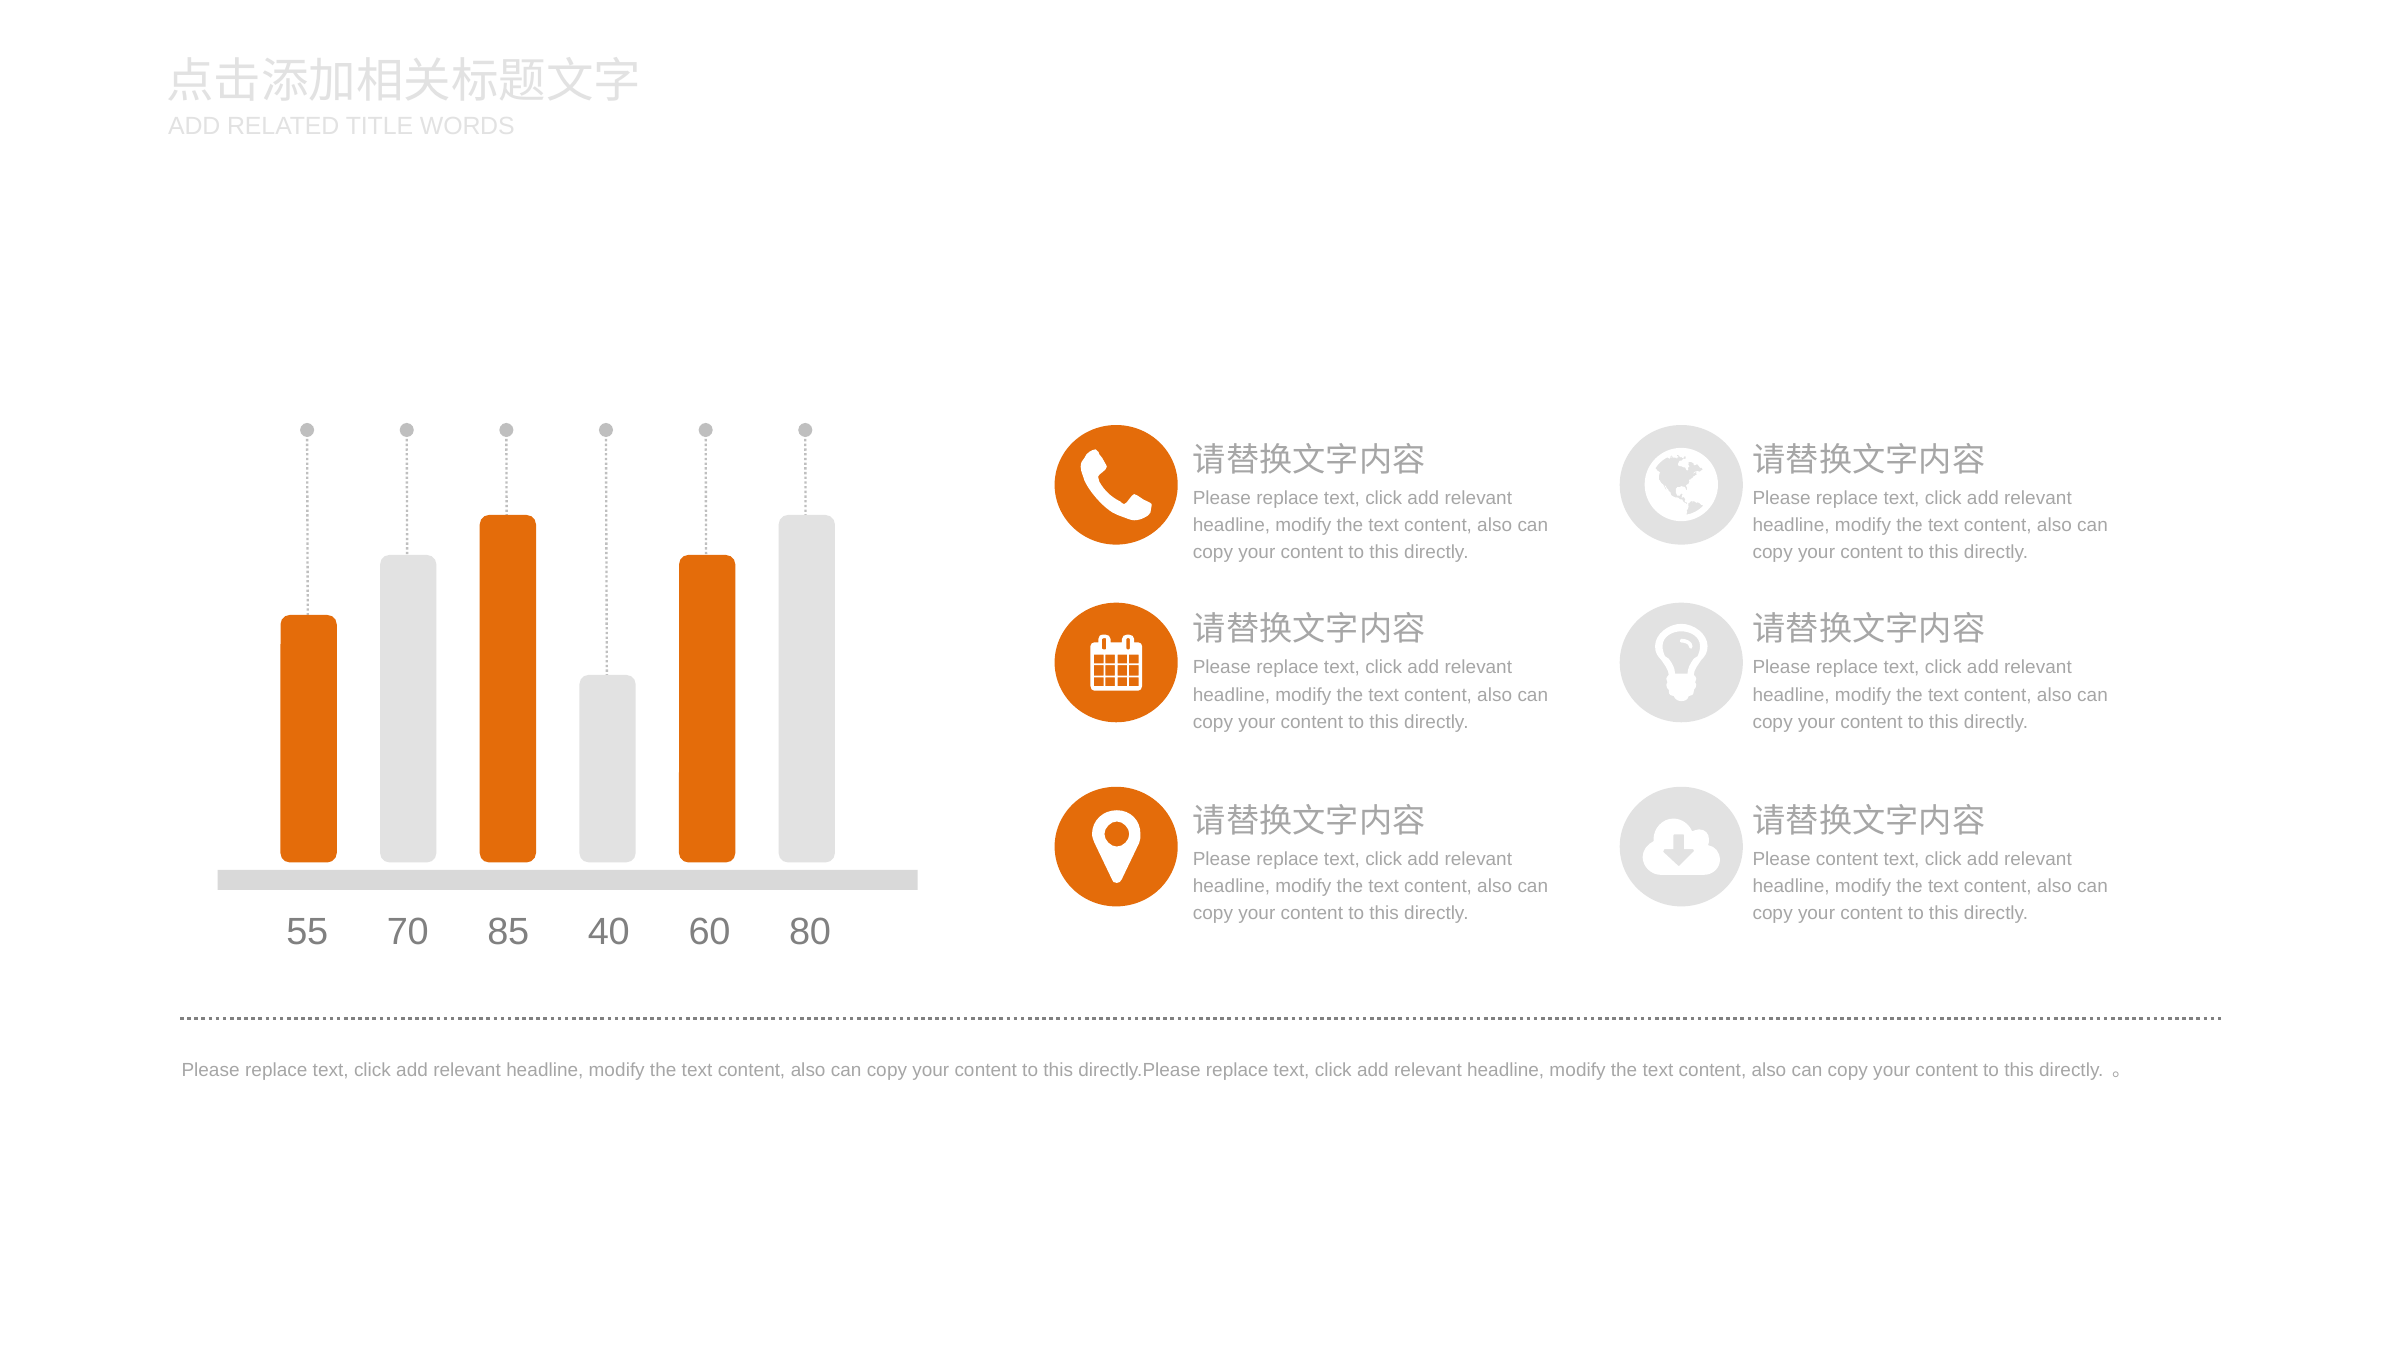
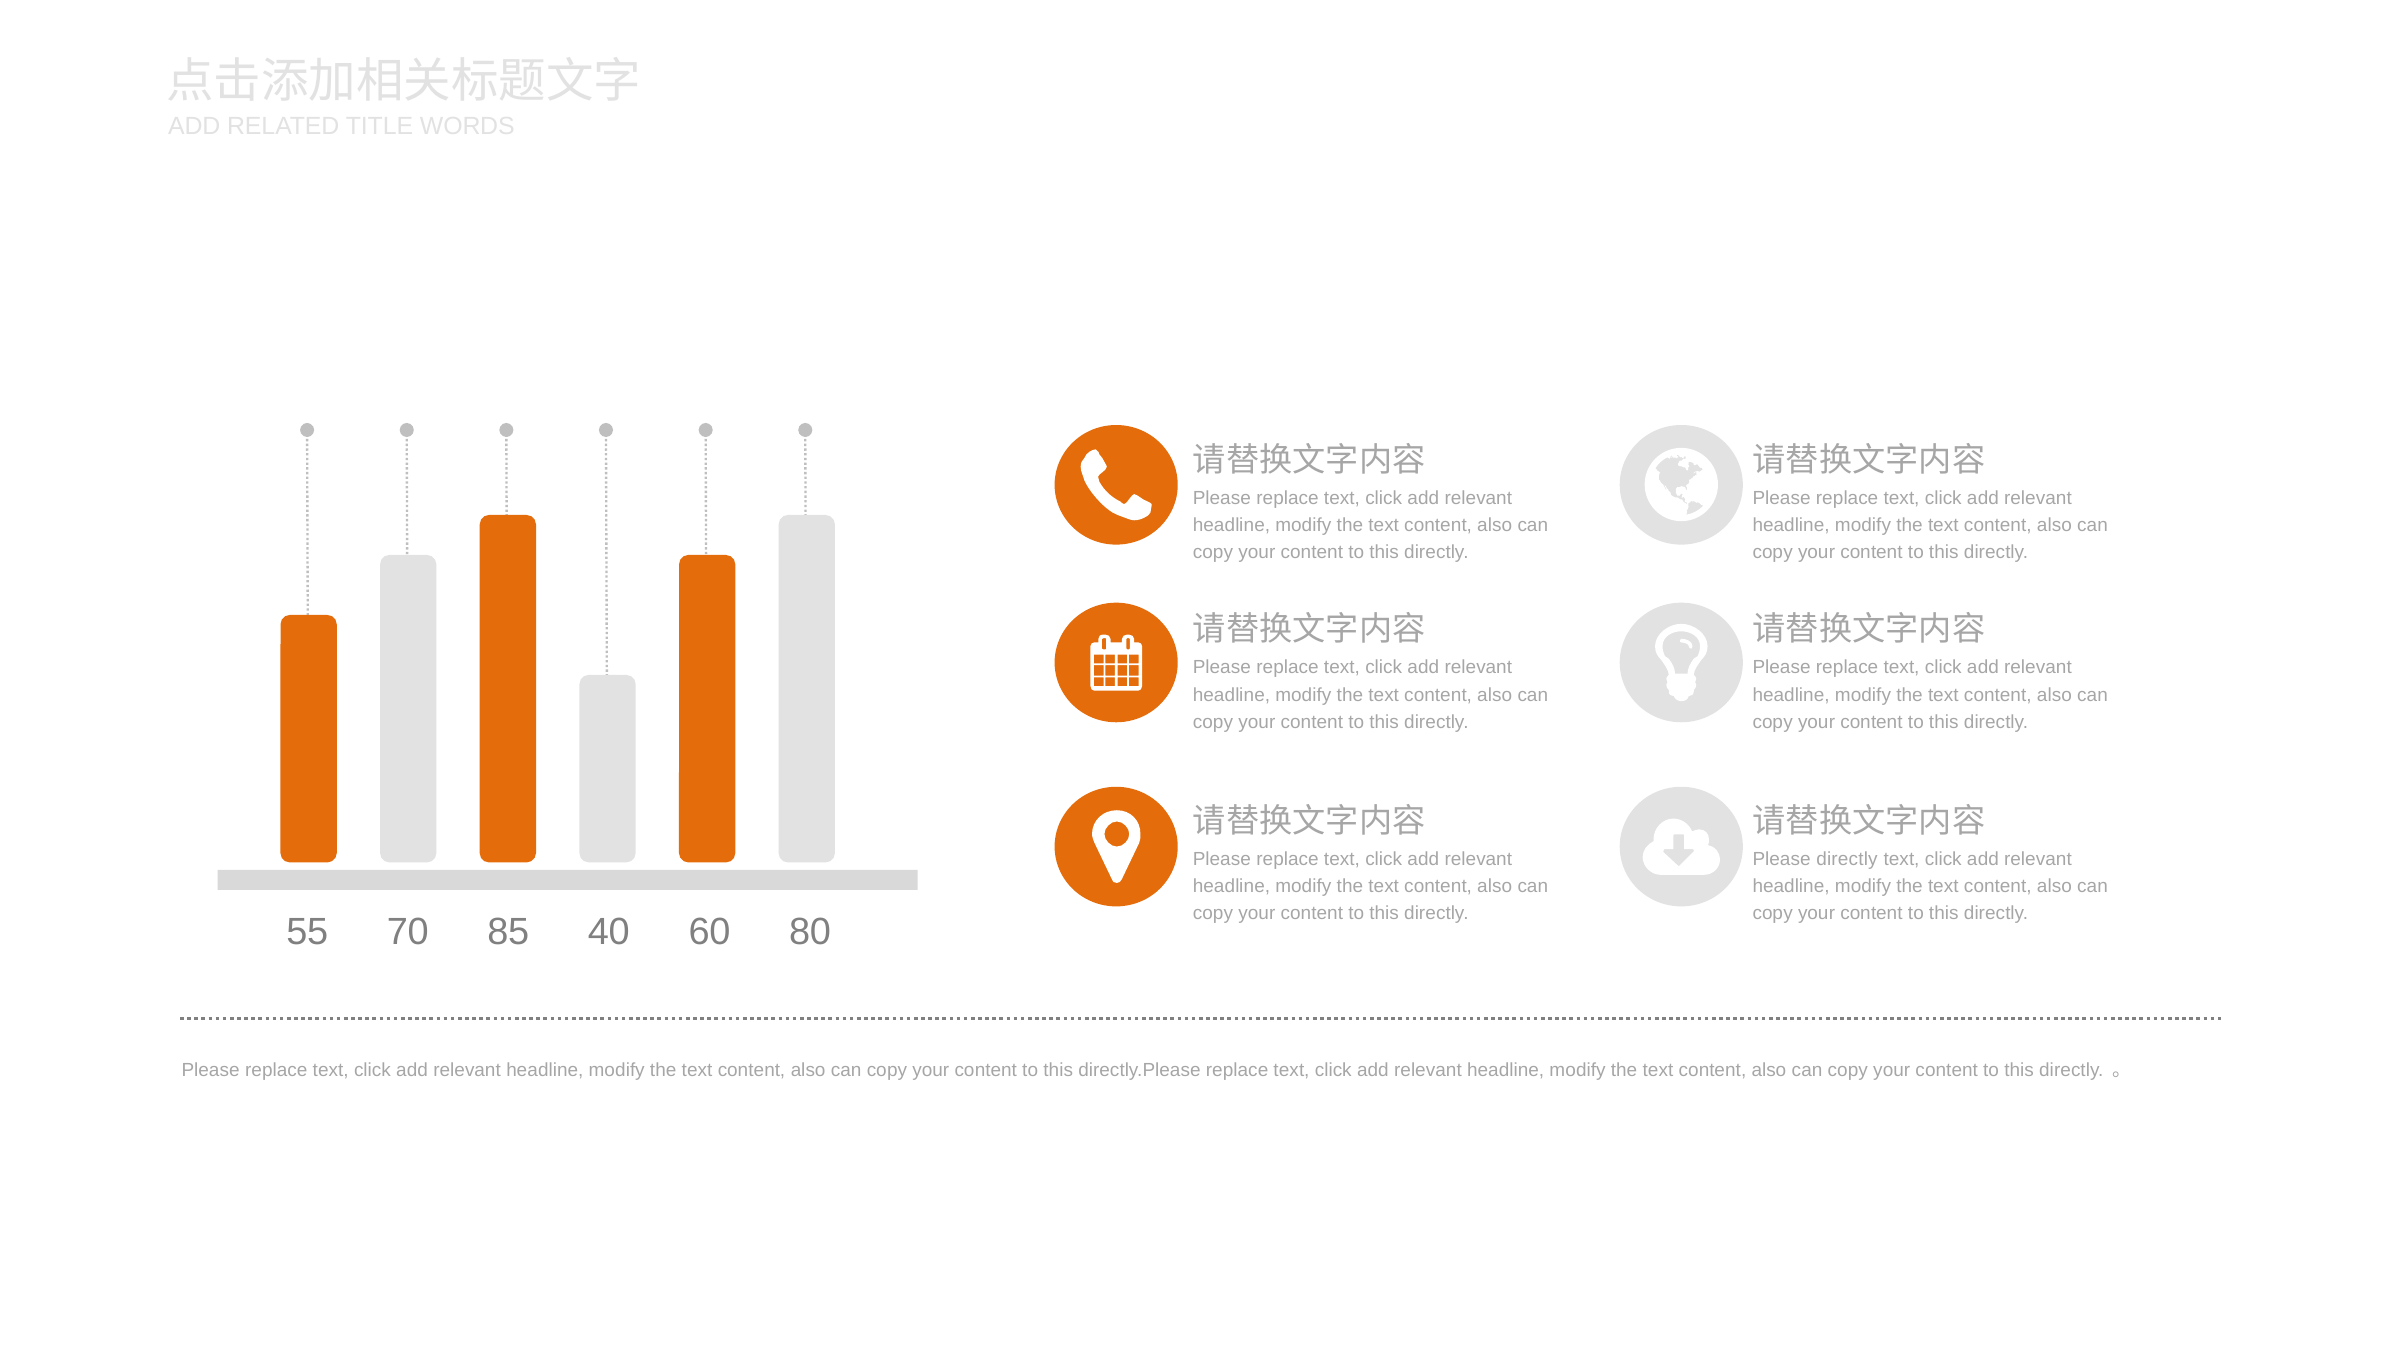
Please content: content -> directly
